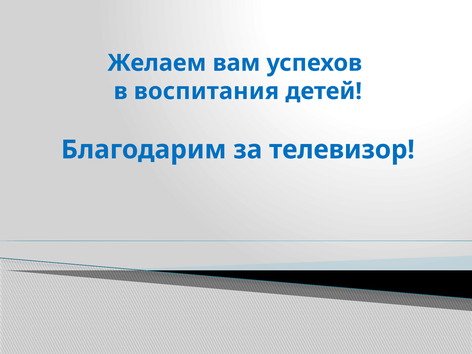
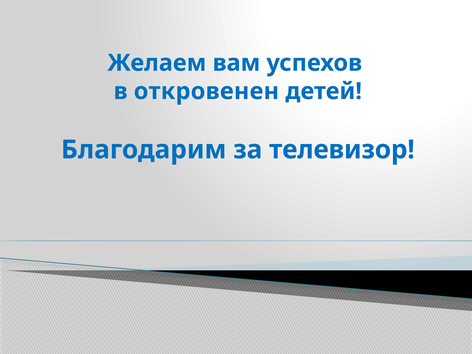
воспитания: воспитания -> откровенен
